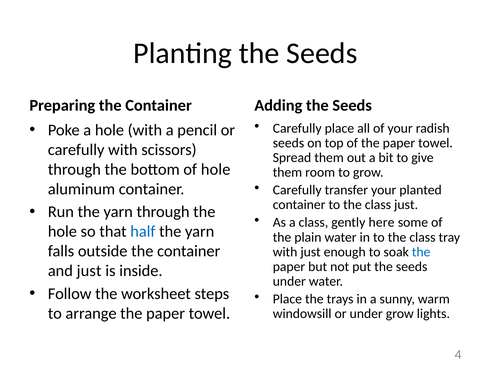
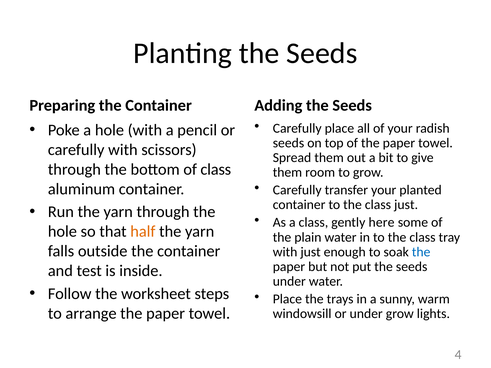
of hole: hole -> class
half colour: blue -> orange
and just: just -> test
